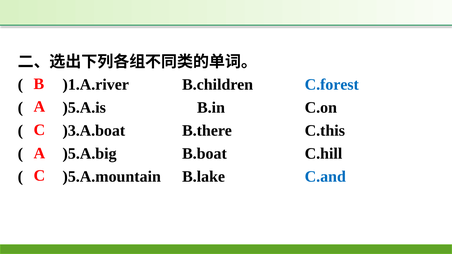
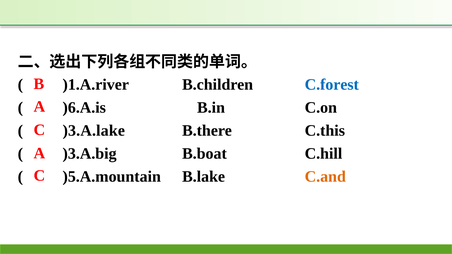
)5.A.is: )5.A.is -> )6.A.is
)3.A.boat: )3.A.boat -> )3.A.lake
)5.A.big: )5.A.big -> )3.A.big
C.and colour: blue -> orange
